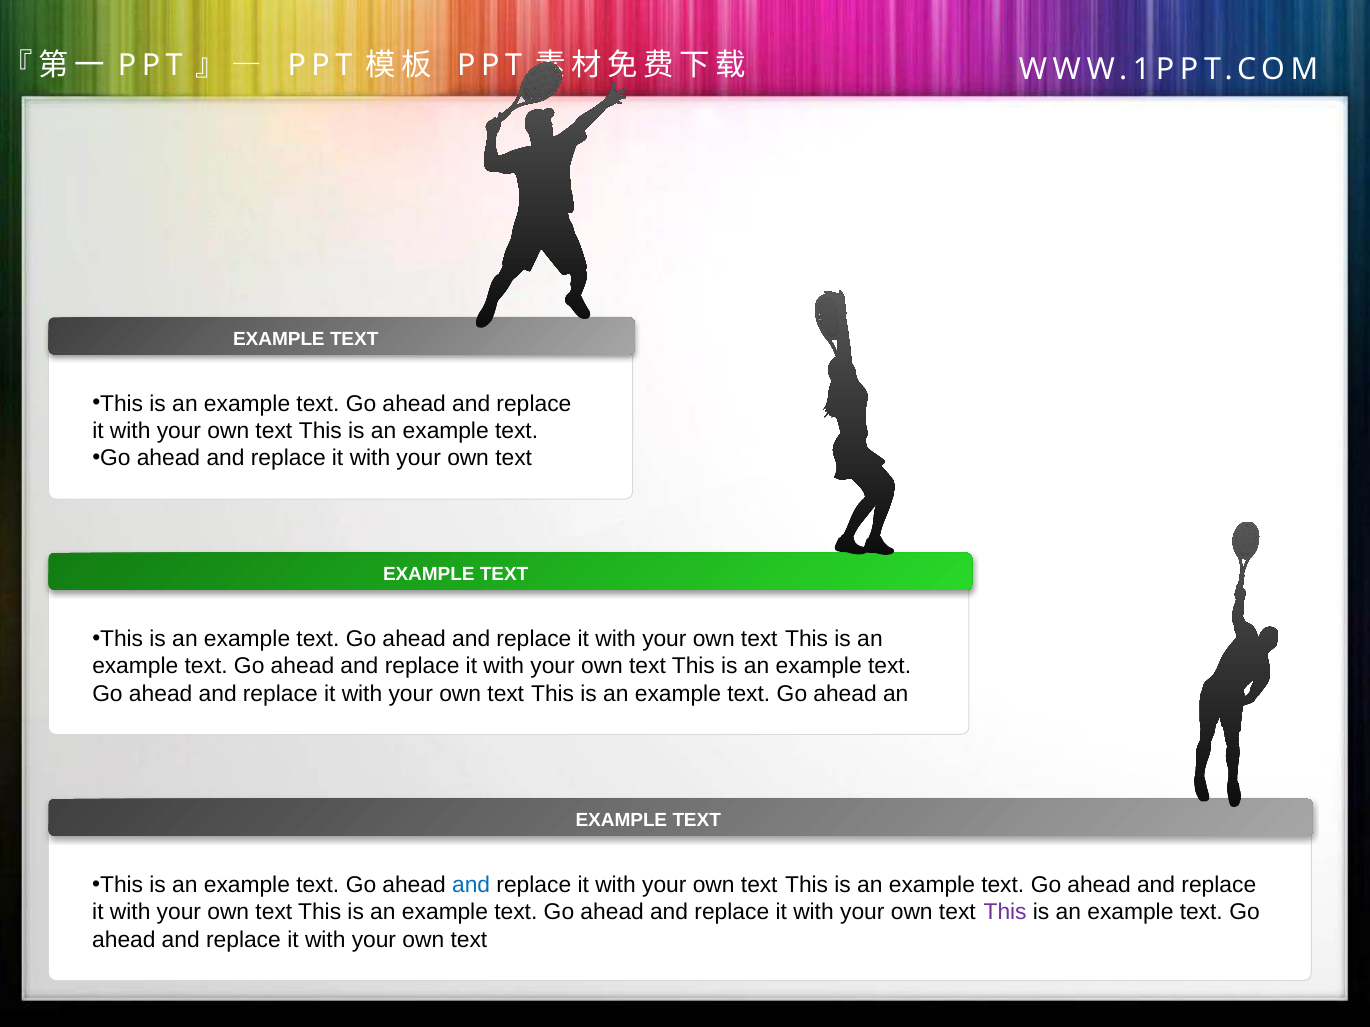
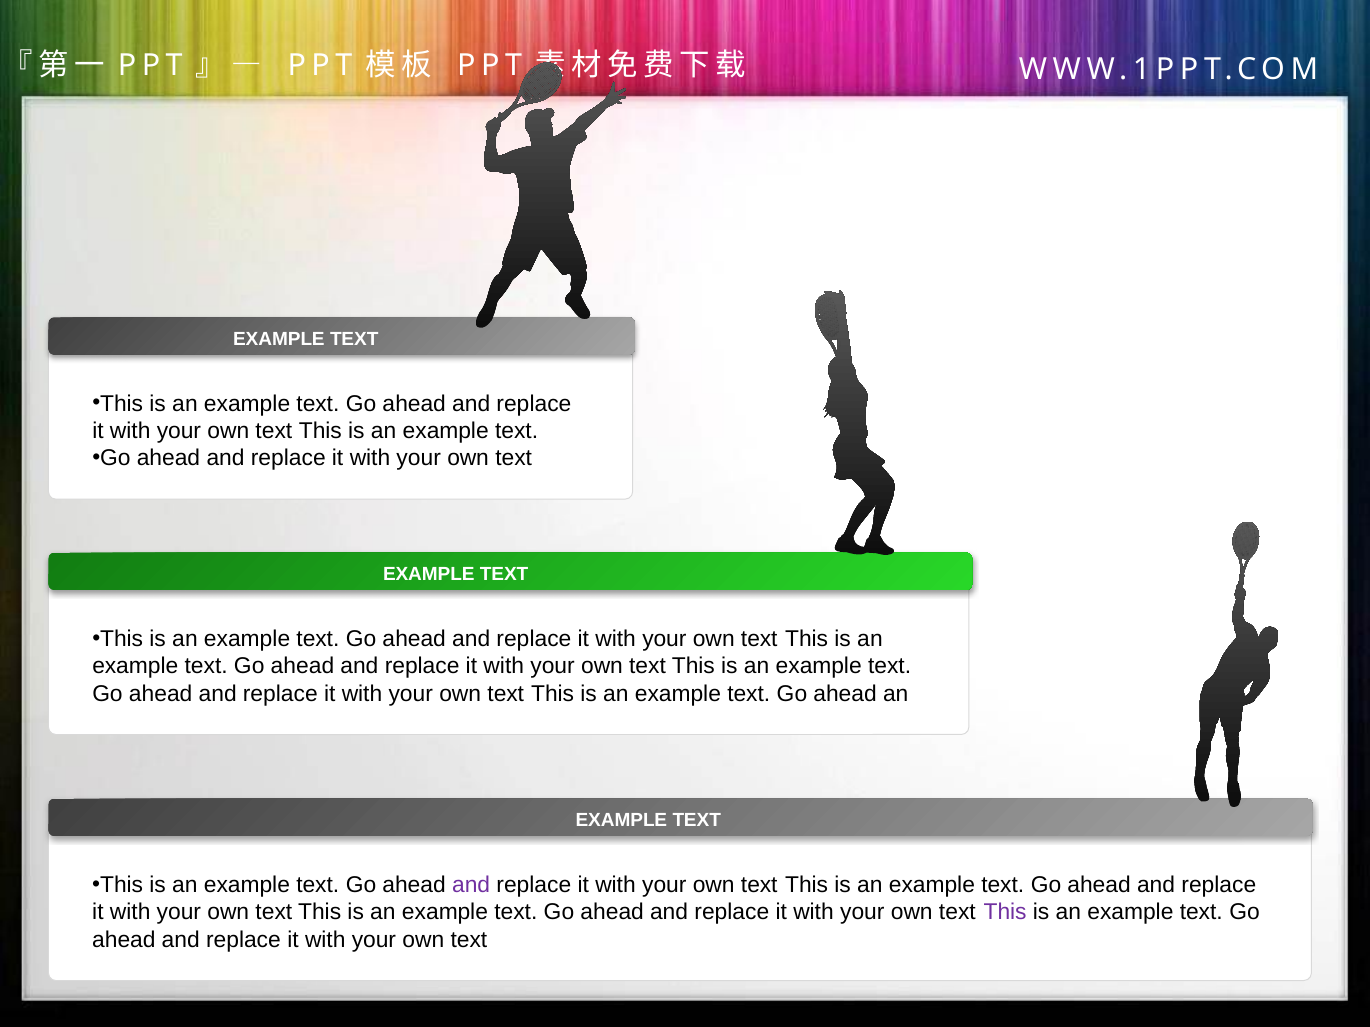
and at (471, 885) colour: blue -> purple
